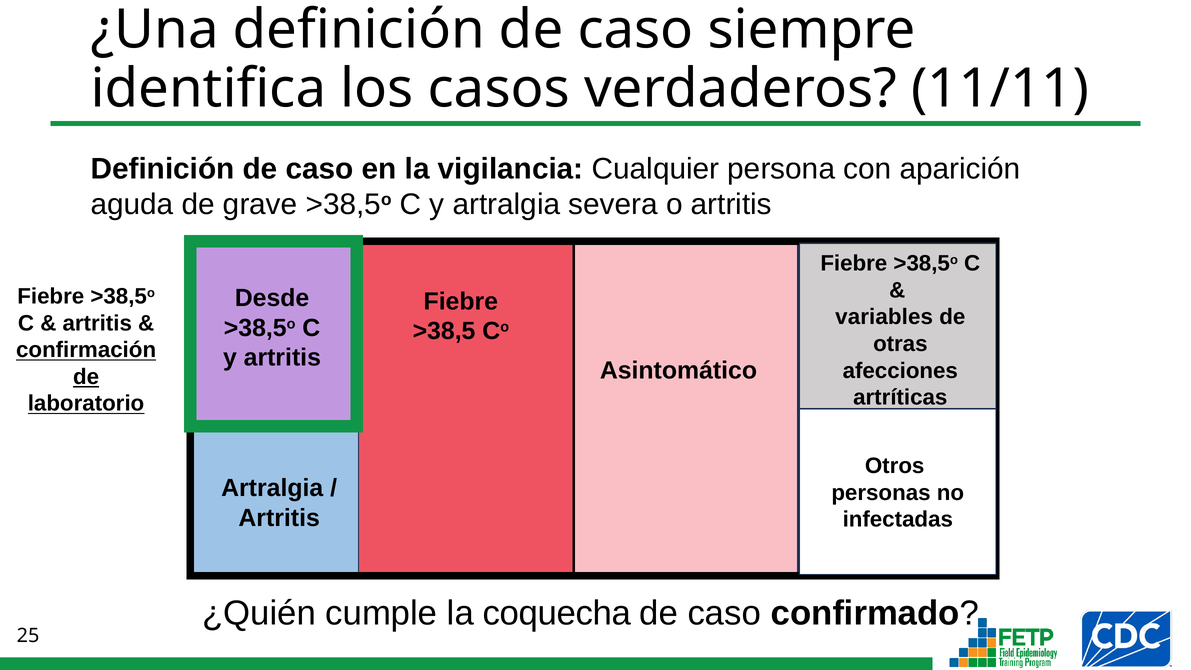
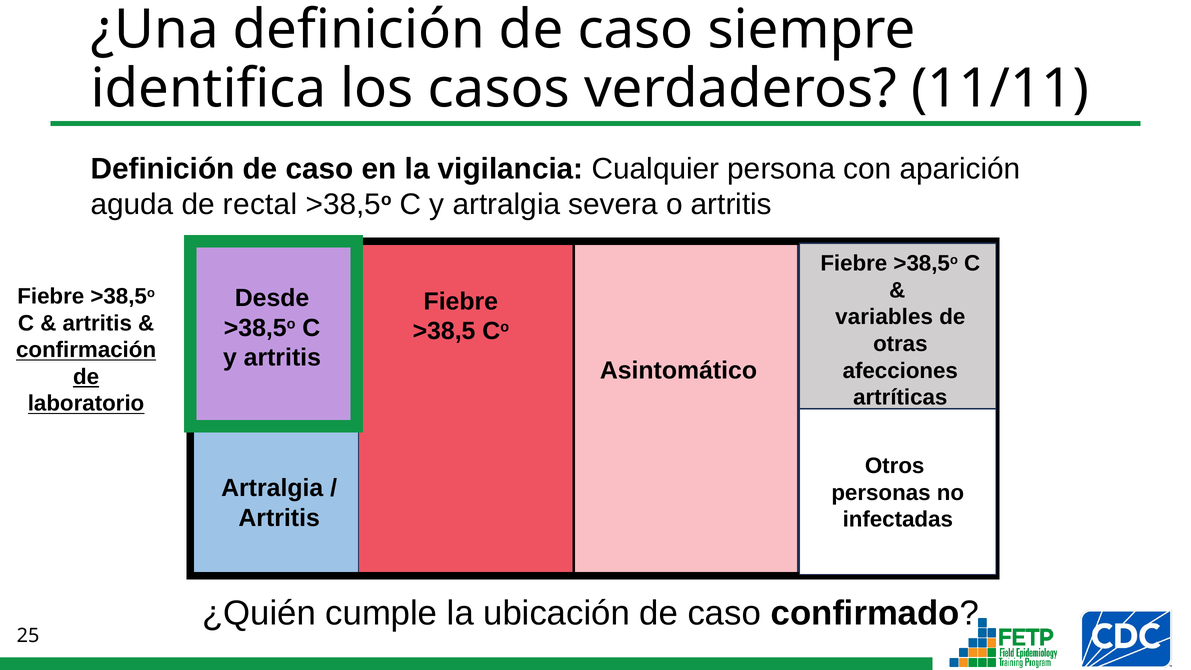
grave: grave -> rectal
coquecha: coquecha -> ubicación
